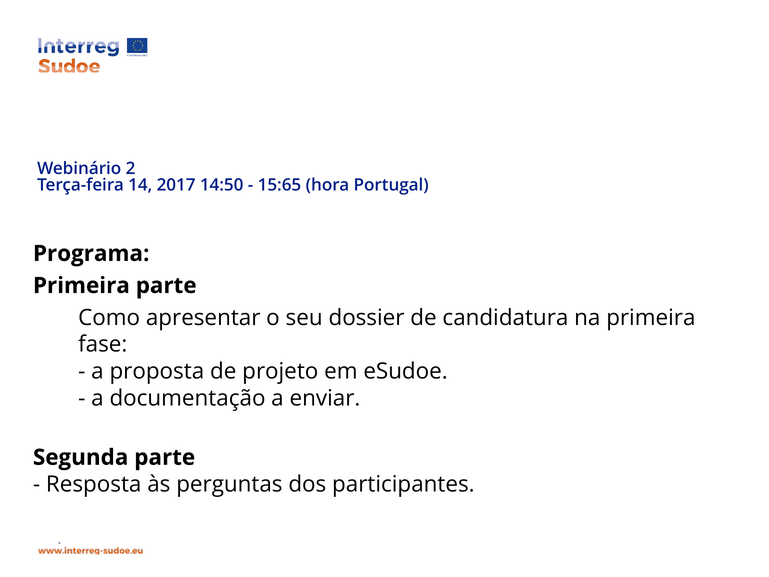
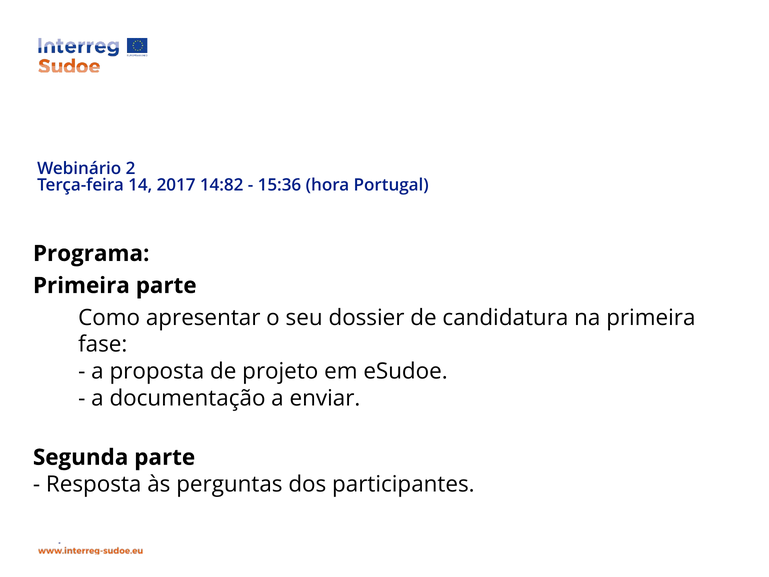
14:50: 14:50 -> 14:82
15:65: 15:65 -> 15:36
